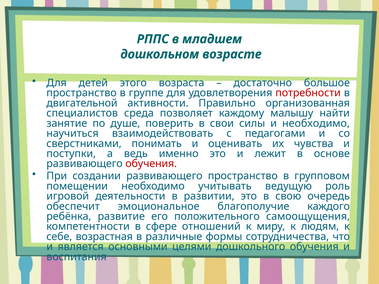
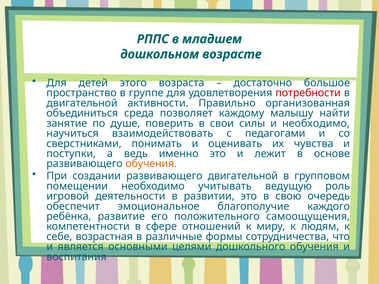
специалистов: специалистов -> объединиться
обучения at (151, 164) colour: red -> orange
развивающего пространство: пространство -> двигательной
